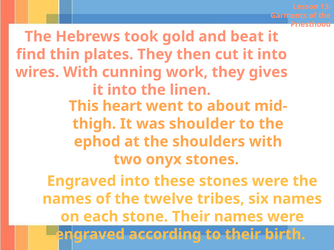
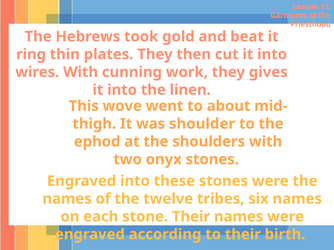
find: find -> ring
heart: heart -> wove
